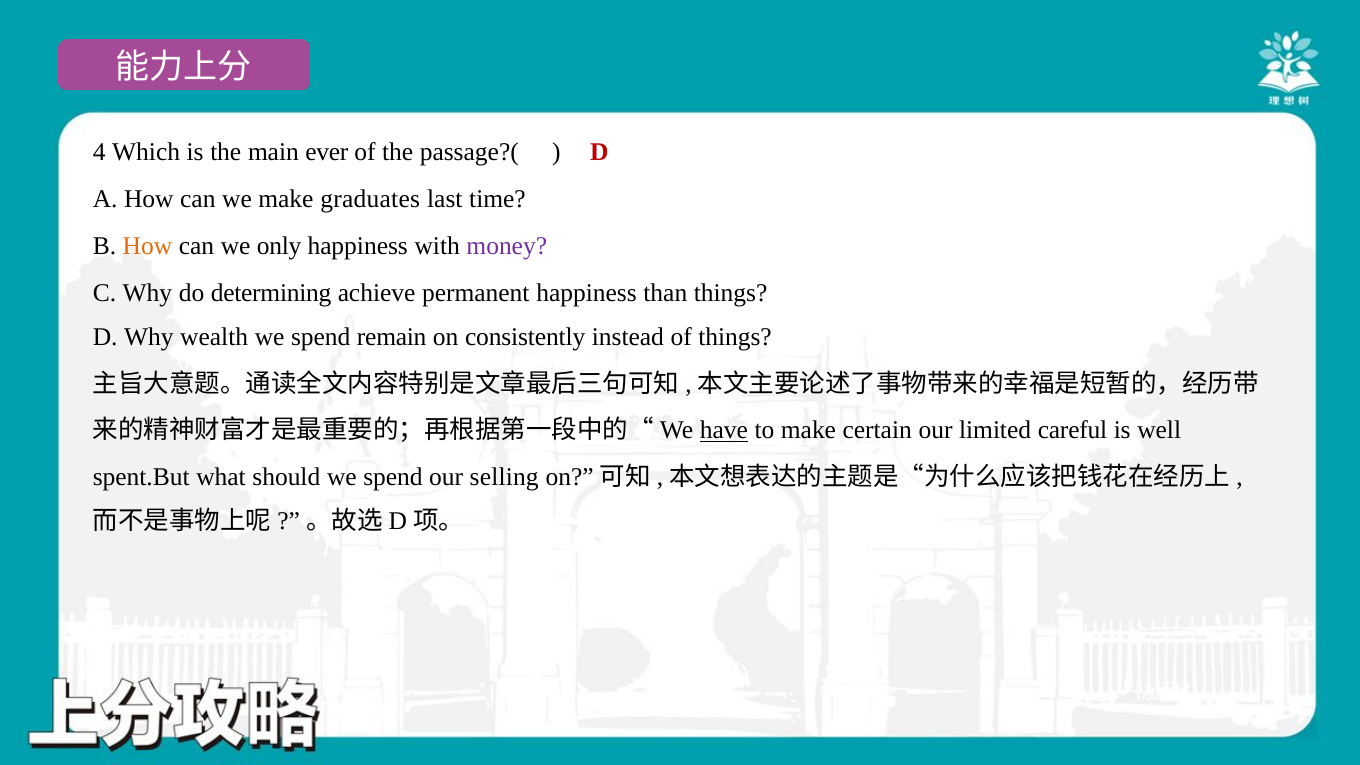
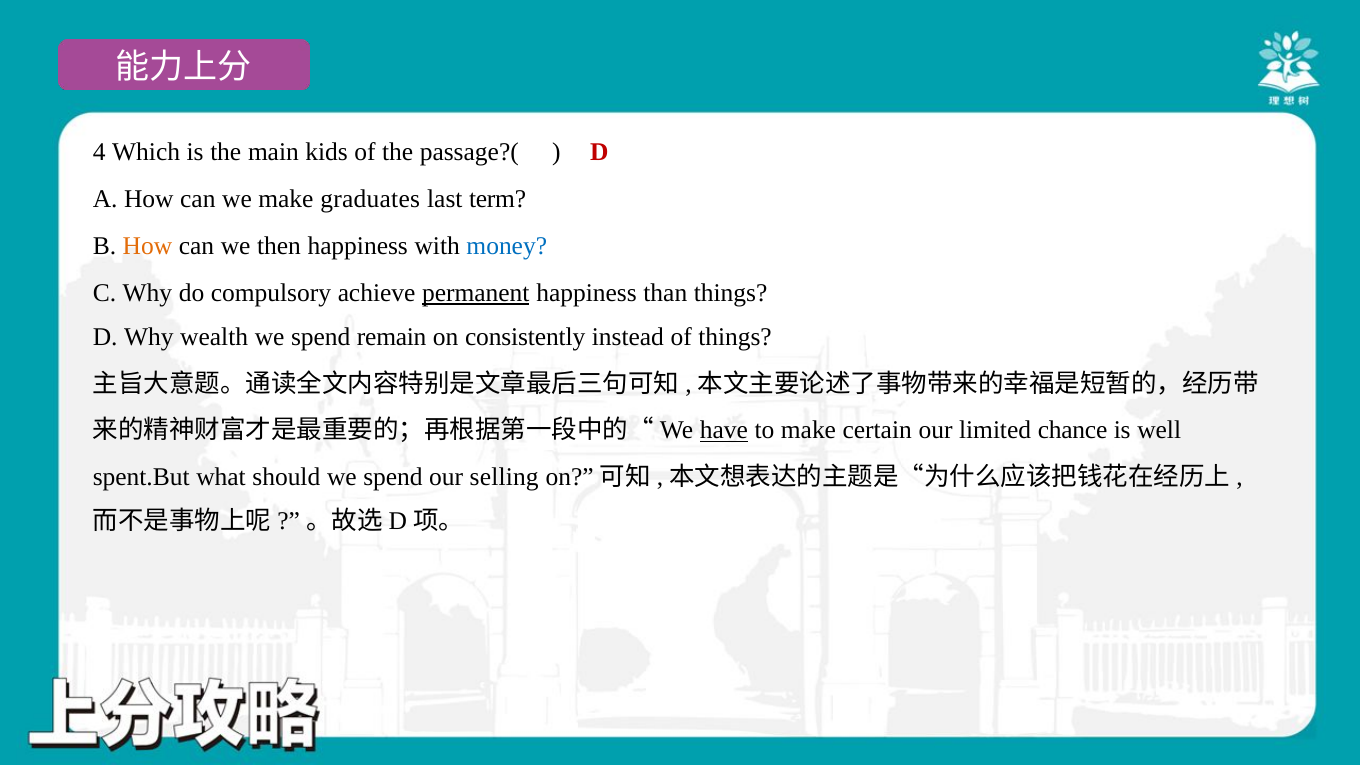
ever: ever -> kids
time: time -> term
only: only -> then
money colour: purple -> blue
determining: determining -> compulsory
permanent underline: none -> present
careful: careful -> chance
